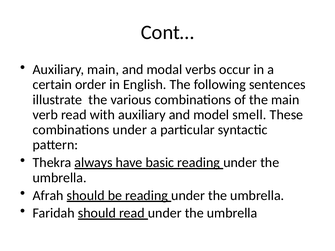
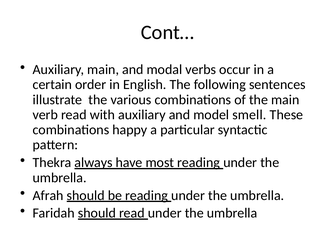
combinations under: under -> happy
basic: basic -> most
